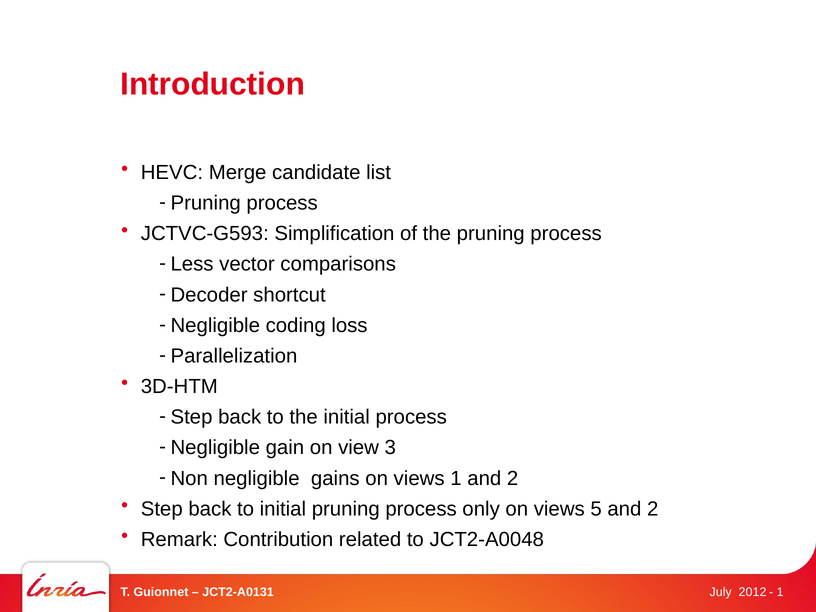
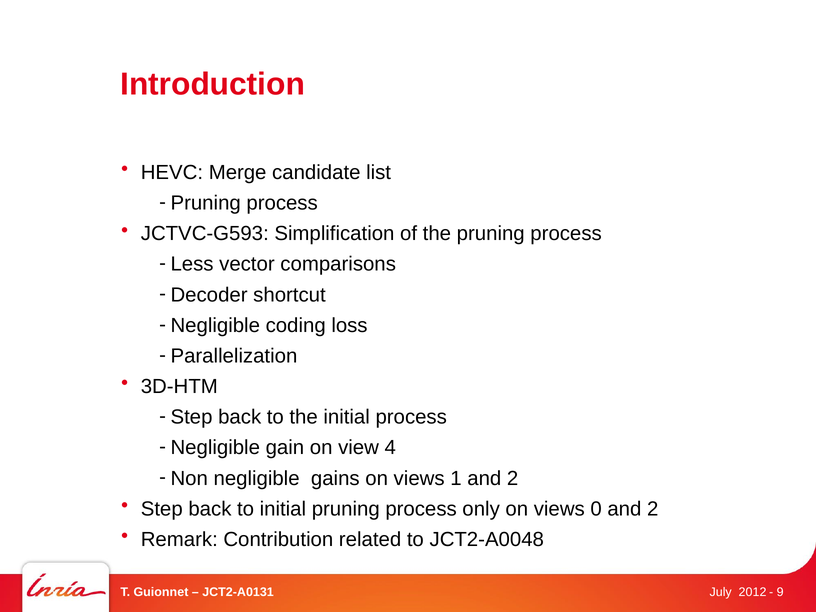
3: 3 -> 4
5: 5 -> 0
1 at (780, 592): 1 -> 9
